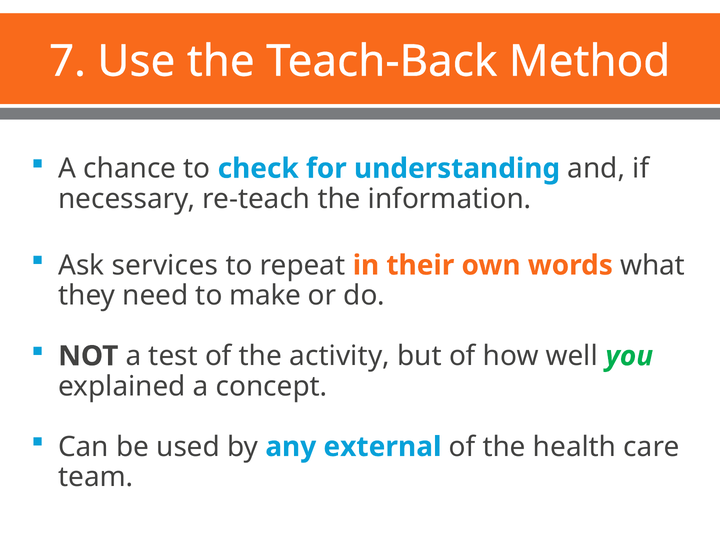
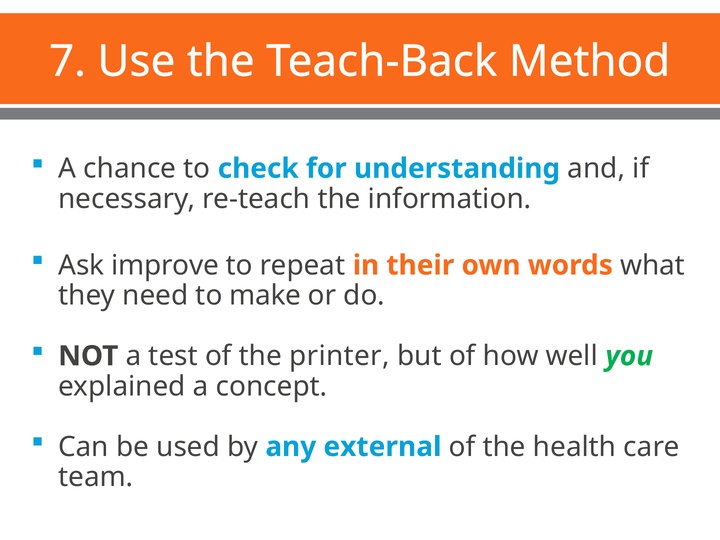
services: services -> improve
activity: activity -> printer
